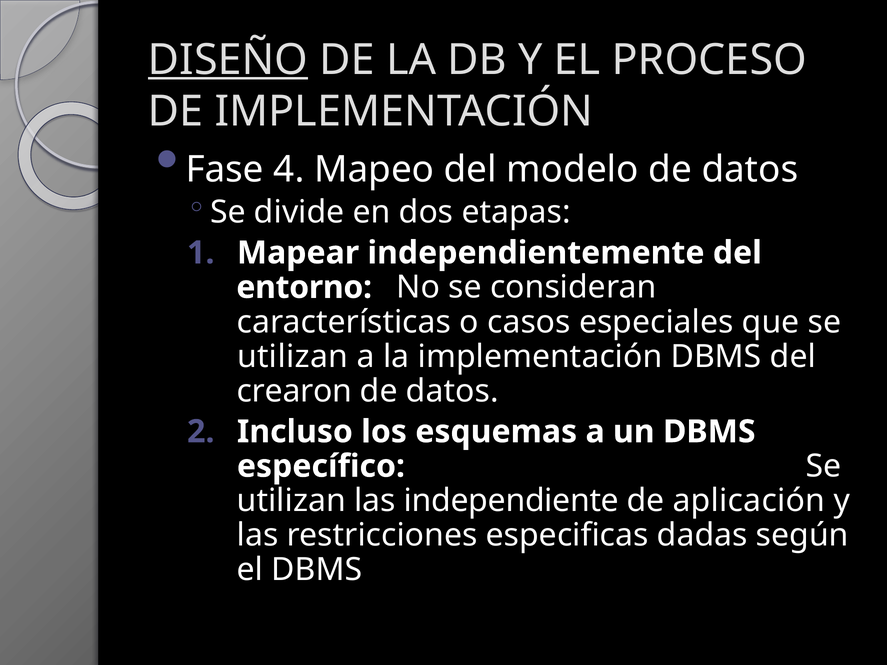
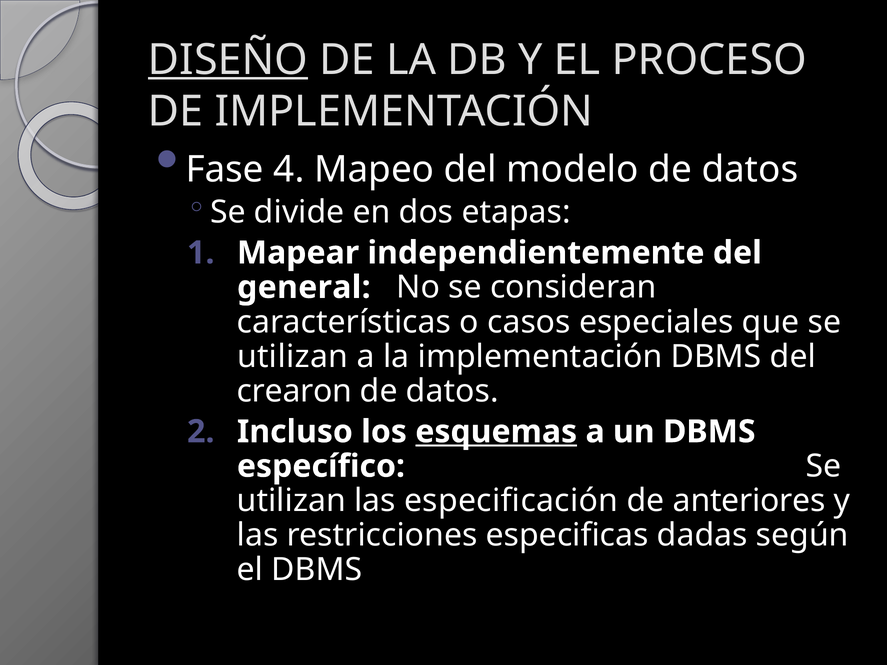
entorno: entorno -> general
esquemas underline: none -> present
independiente: independiente -> especificación
aplicación: aplicación -> anteriores
